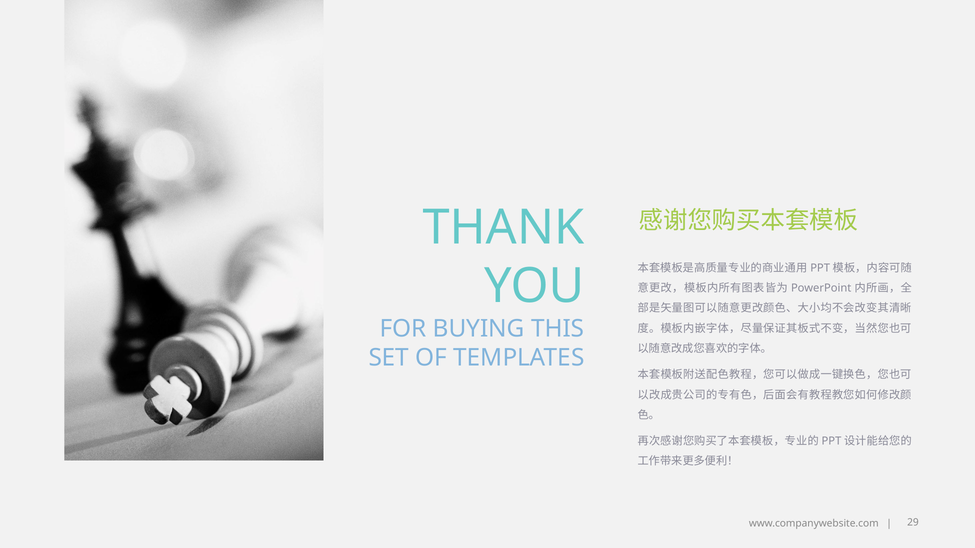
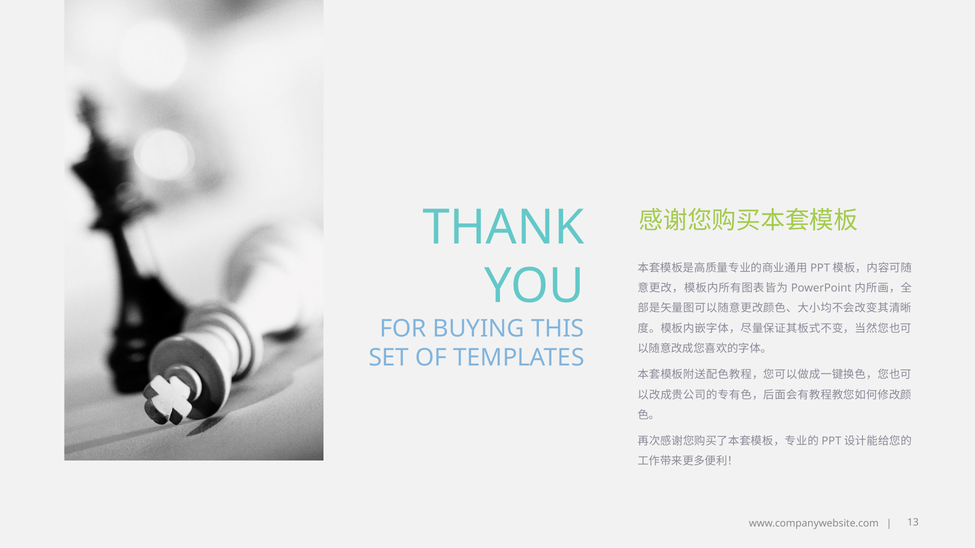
29: 29 -> 13
